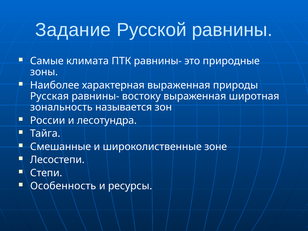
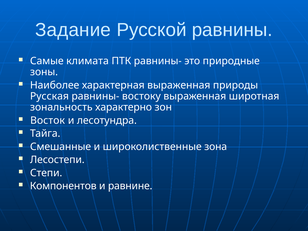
называется: называется -> характерно
России: России -> Восток
зоне: зоне -> зона
Особенность: Особенность -> Компонентов
ресурсы: ресурсы -> равнине
